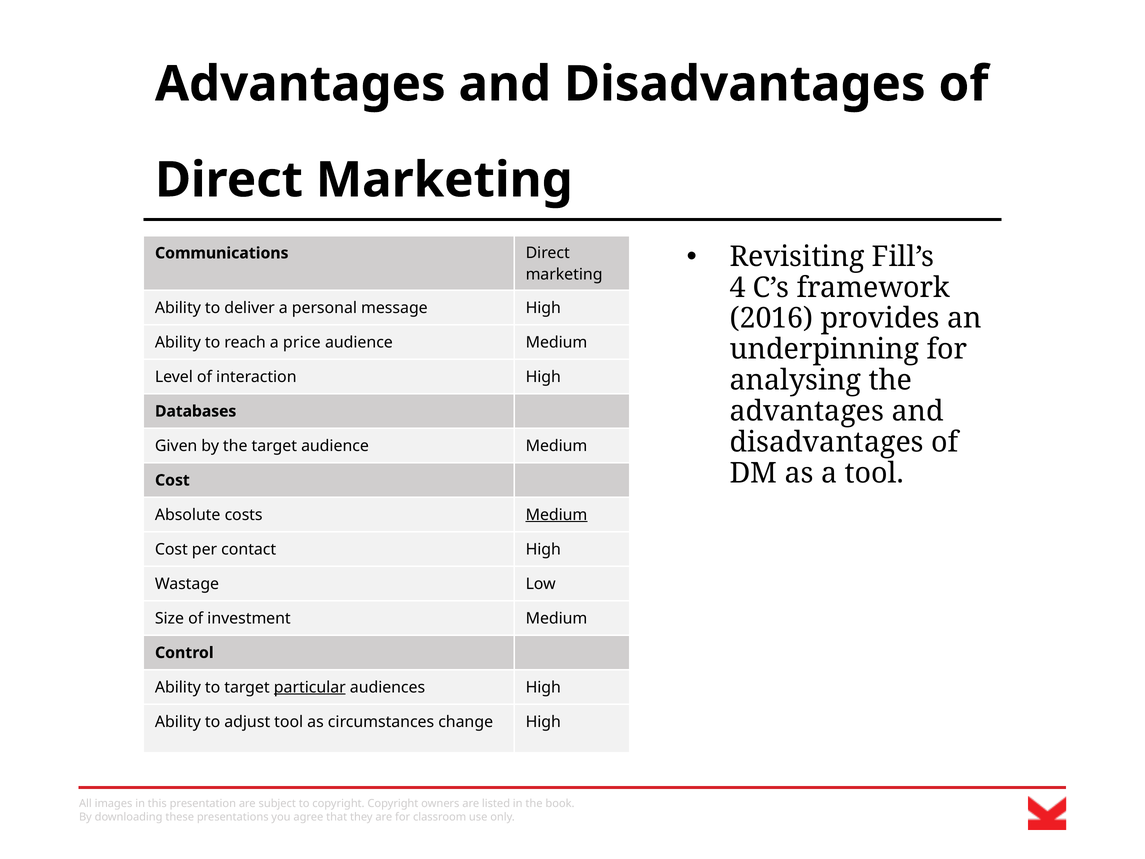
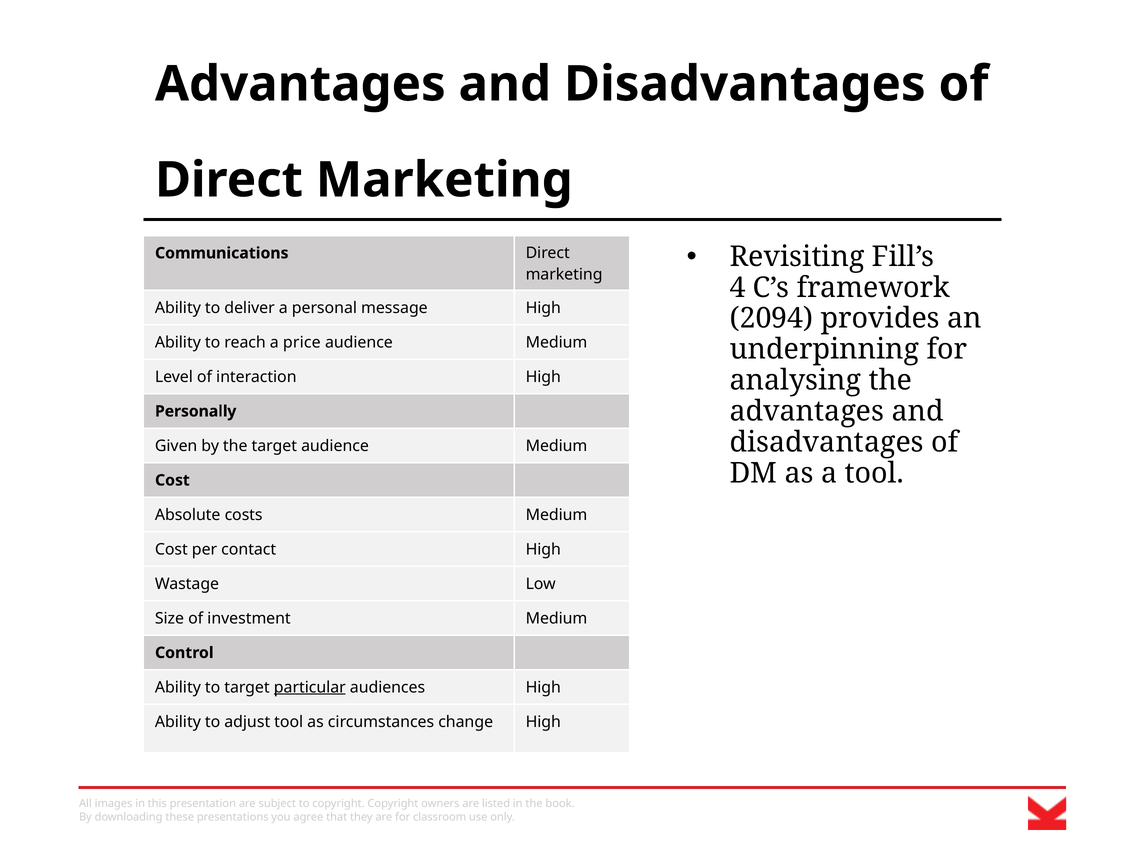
2016: 2016 -> 2094
Databases: Databases -> Personally
Medium at (557, 515) underline: present -> none
